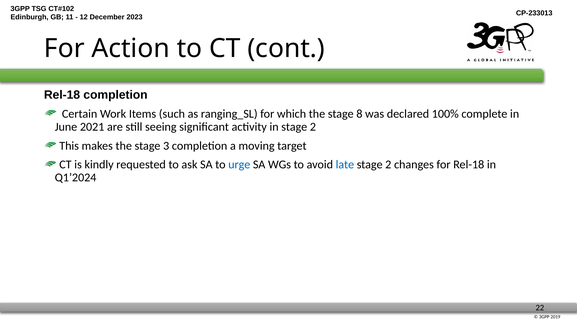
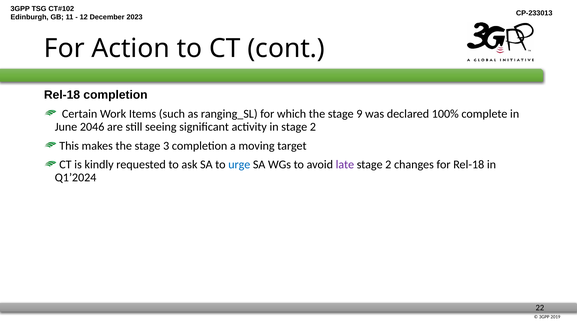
8: 8 -> 9
2021: 2021 -> 2046
late colour: blue -> purple
